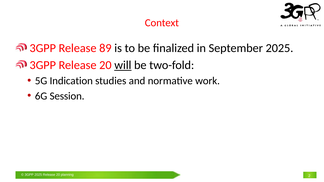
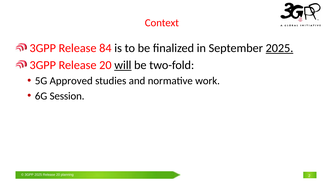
89: 89 -> 84
2025 at (279, 48) underline: none -> present
Indication: Indication -> Approved
